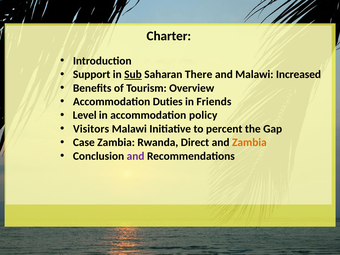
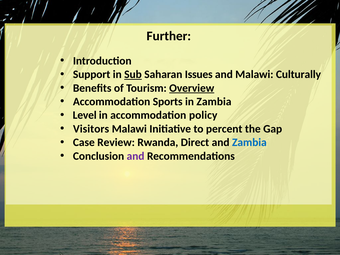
Charter: Charter -> Further
There: There -> Issues
Increased: Increased -> Culturally
Overview underline: none -> present
Duties: Duties -> Sports
in Friends: Friends -> Zambia
Case Zambia: Zambia -> Review
Zambia at (249, 142) colour: orange -> blue
